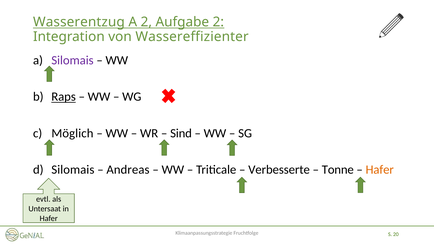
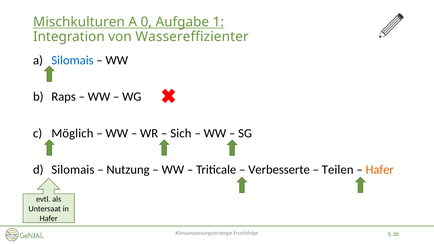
Wasserentzug: Wasserentzug -> Mischkulturen
A 2: 2 -> 0
Aufgabe 2: 2 -> 1
Silomais at (72, 60) colour: purple -> blue
Raps underline: present -> none
Sind: Sind -> Sich
Andreas: Andreas -> Nutzung
Tonne: Tonne -> Teilen
